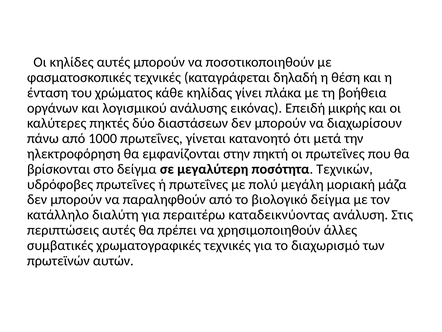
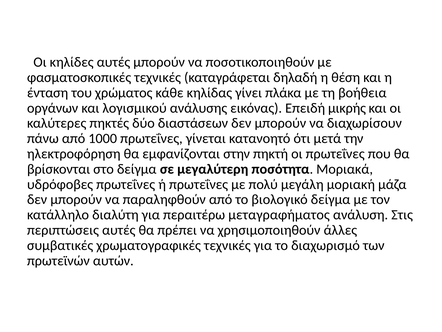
Τεχνικών: Τεχνικών -> Μοριακά
καταδεικνύοντας: καταδεικνύοντας -> μεταγραφήματος
